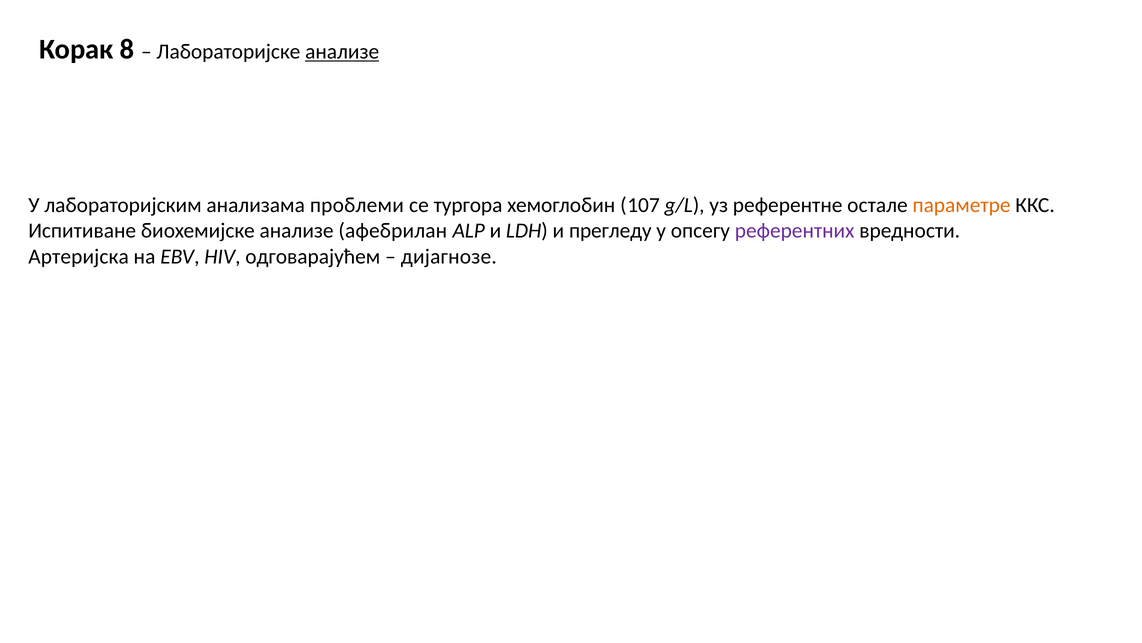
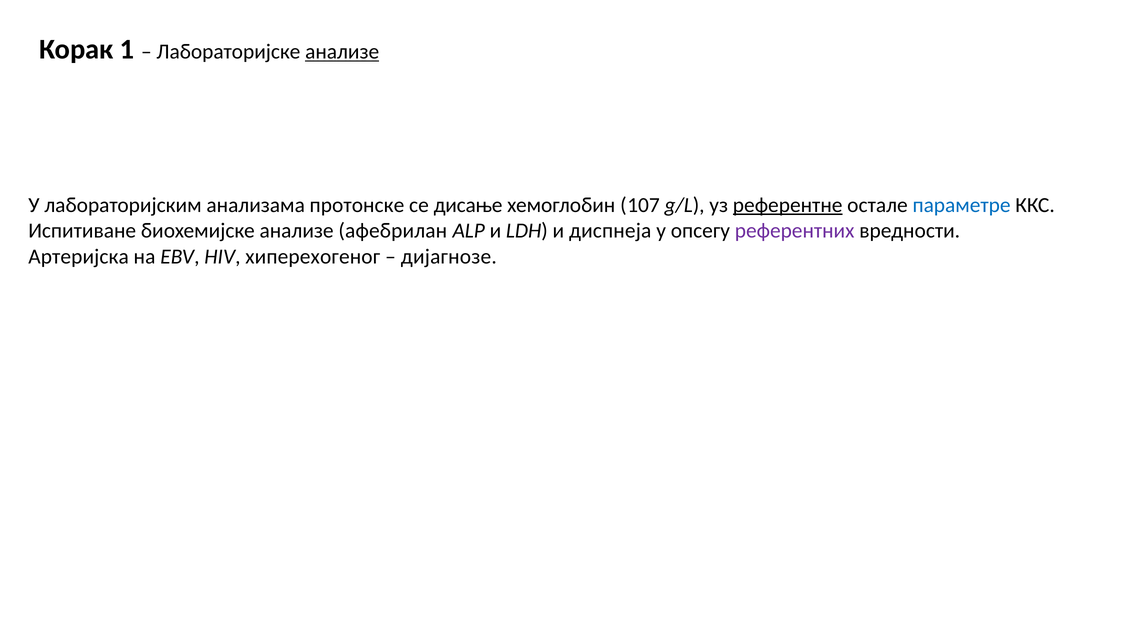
8: 8 -> 1
проблеми: проблеми -> протонске
тургора: тургора -> дисање
референтне underline: none -> present
параметре colour: orange -> blue
прегледу: прегледу -> диспнеја
одговарајућем: одговарајућем -> хиперехoгеног
